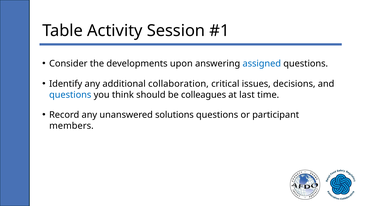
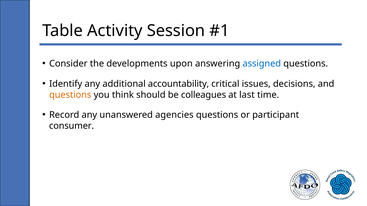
collaboration: collaboration -> accountability
questions at (70, 95) colour: blue -> orange
solutions: solutions -> agencies
members: members -> consumer
